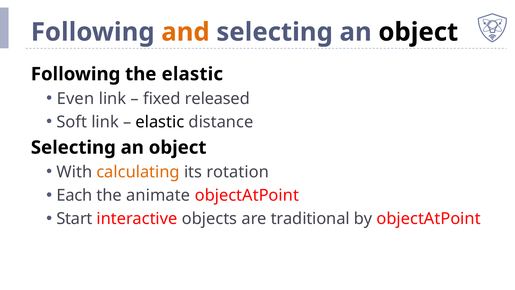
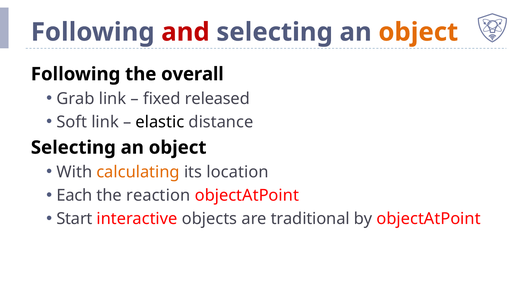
and colour: orange -> red
object at (418, 32) colour: black -> orange
the elastic: elastic -> overall
Even: Even -> Grab
rotation: rotation -> location
animate: animate -> reaction
